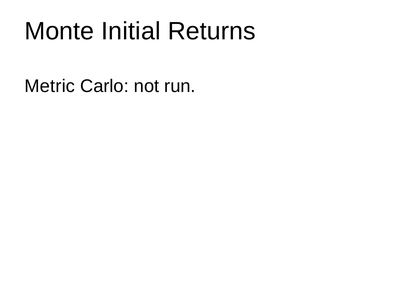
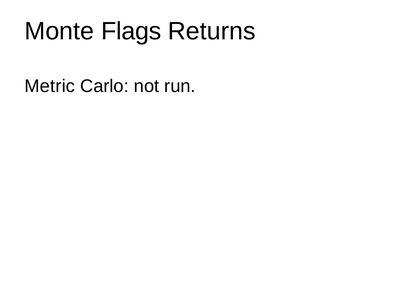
Initial: Initial -> Flags
